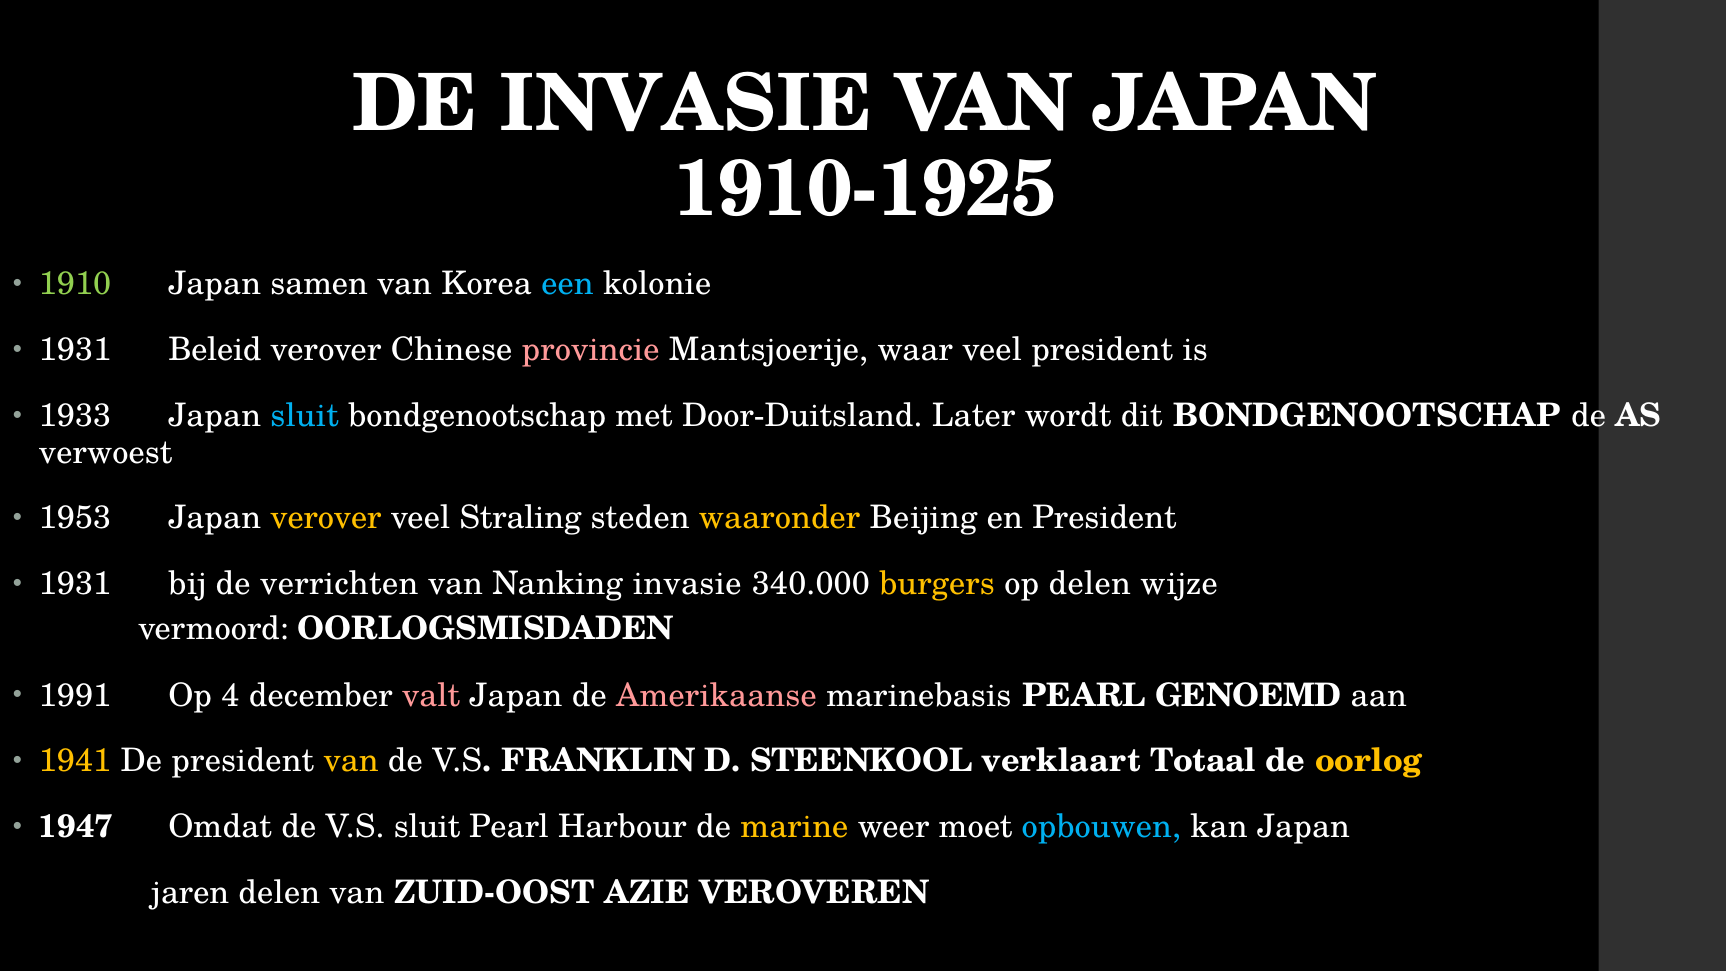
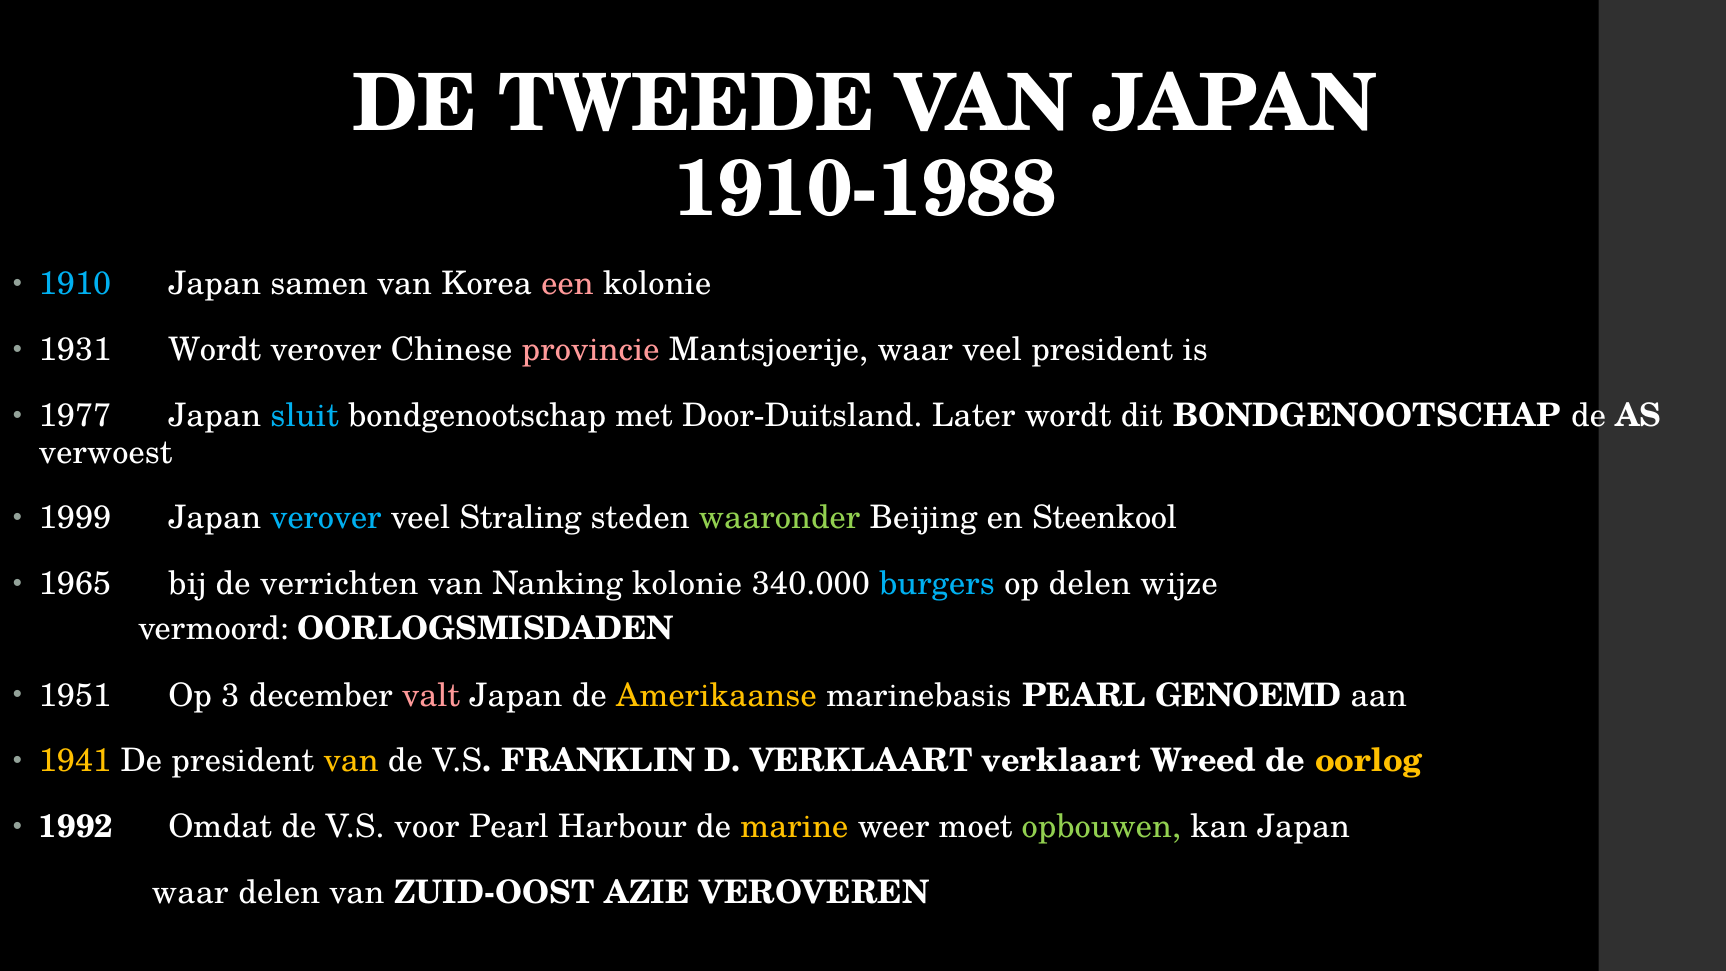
DE INVASIE: INVASIE -> TWEEDE
1910-1925: 1910-1925 -> 1910-1988
1910 colour: light green -> light blue
een colour: light blue -> pink
1931 Beleid: Beleid -> Wordt
1933: 1933 -> 1977
1953: 1953 -> 1999
verover at (326, 518) colour: yellow -> light blue
waaronder colour: yellow -> light green
en President: President -> Steenkool
1931 at (75, 584): 1931 -> 1965
Nanking invasie: invasie -> kolonie
burgers colour: yellow -> light blue
1991: 1991 -> 1951
4: 4 -> 3
Amerikaanse colour: pink -> yellow
D STEENKOOL: STEENKOOL -> VERKLAART
Totaal: Totaal -> Wreed
1947: 1947 -> 1992
V.S sluit: sluit -> voor
opbouwen colour: light blue -> light green
jaren at (190, 892): jaren -> waar
